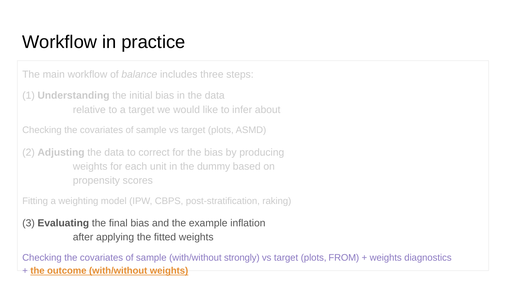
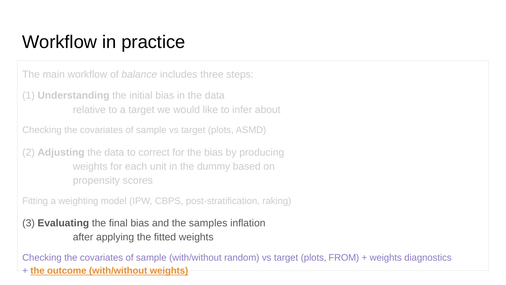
example: example -> samples
strongly: strongly -> random
